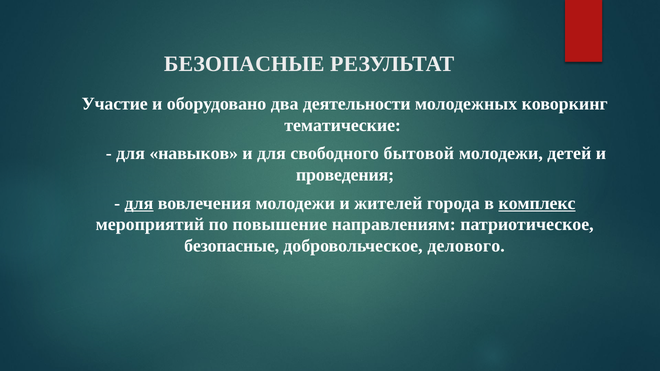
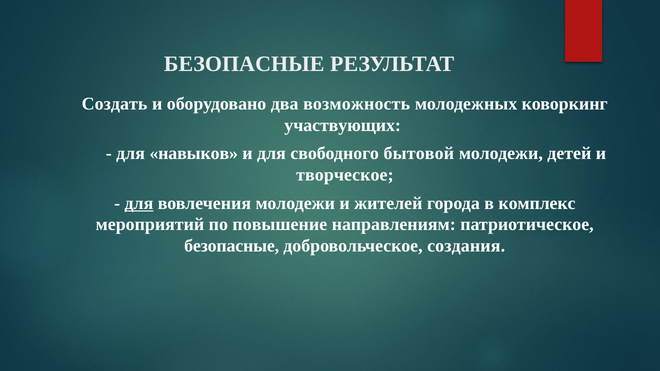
Участие: Участие -> Создать
деятельности: деятельности -> возможность
тематические: тематические -> участвующих
проведения: проведения -> творческое
комплекс underline: present -> none
делового: делового -> создания
